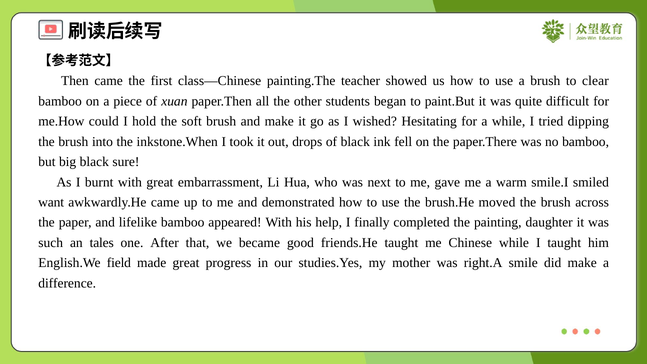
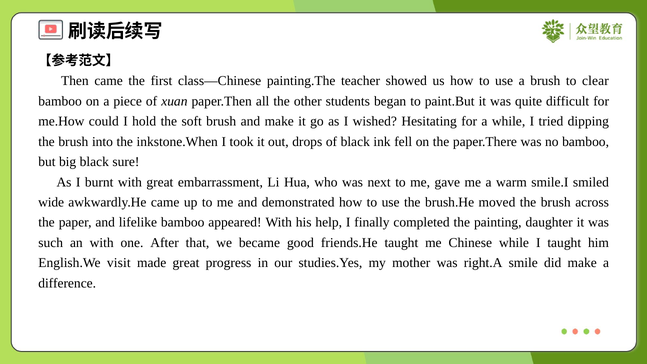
want: want -> wide
an tales: tales -> with
field: field -> visit
